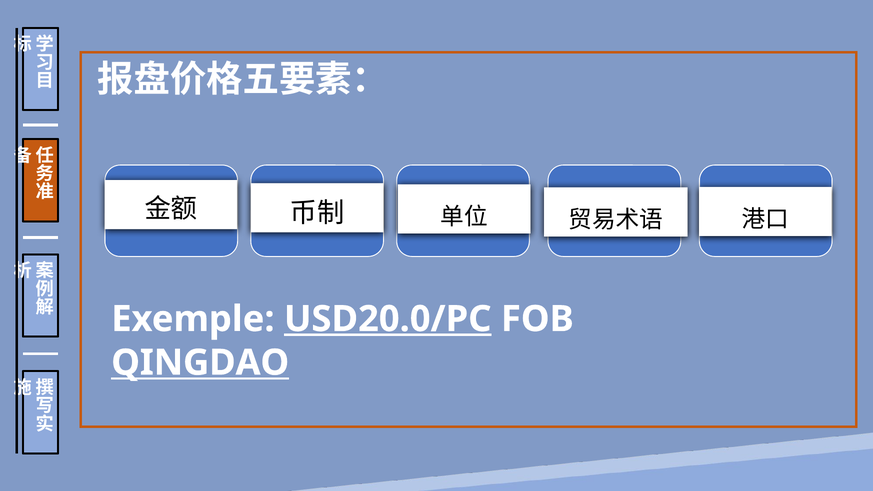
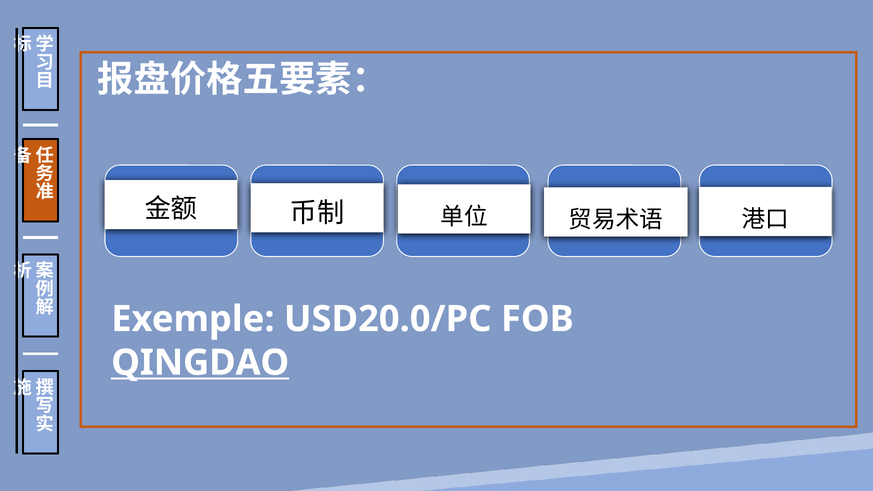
USD20.0/PC underline: present -> none
